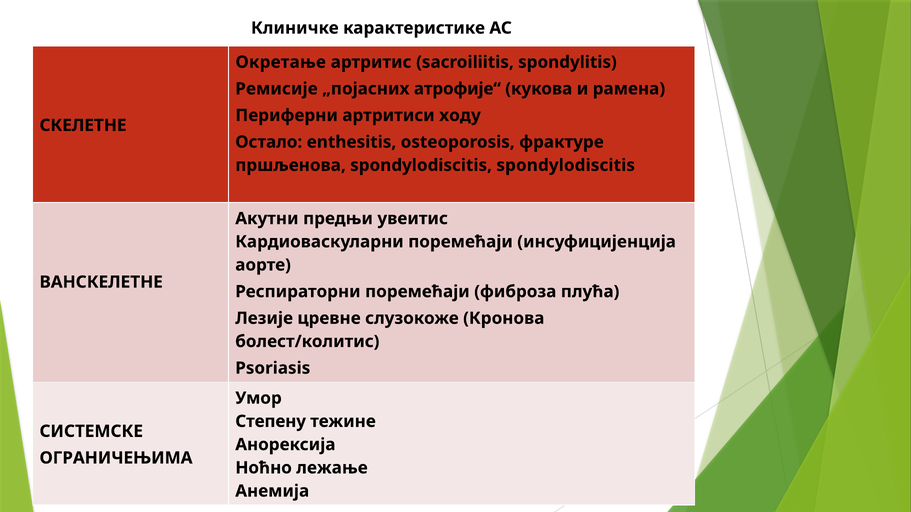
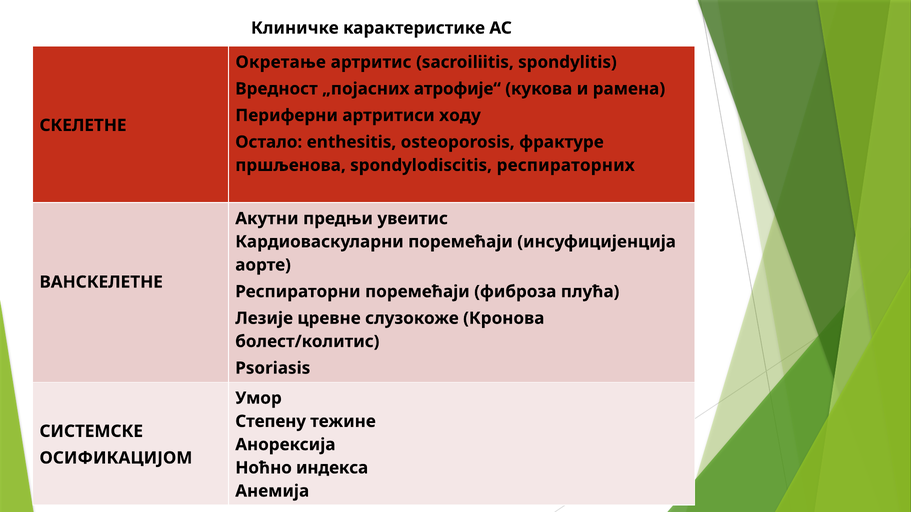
Ремисије: Ремисије -> Вредност
spondylodiscitis spondylodiscitis: spondylodiscitis -> респираторних
ОГРАНИЧЕЊИМА: ОГРАНИЧЕЊИМА -> ОСИФИКАЦИЈОМ
лежање: лежање -> индекса
